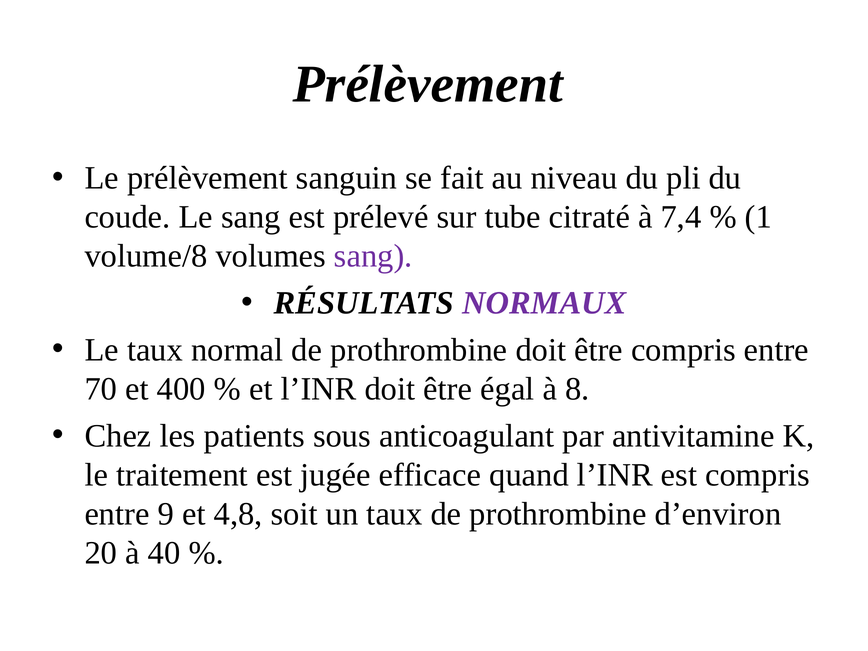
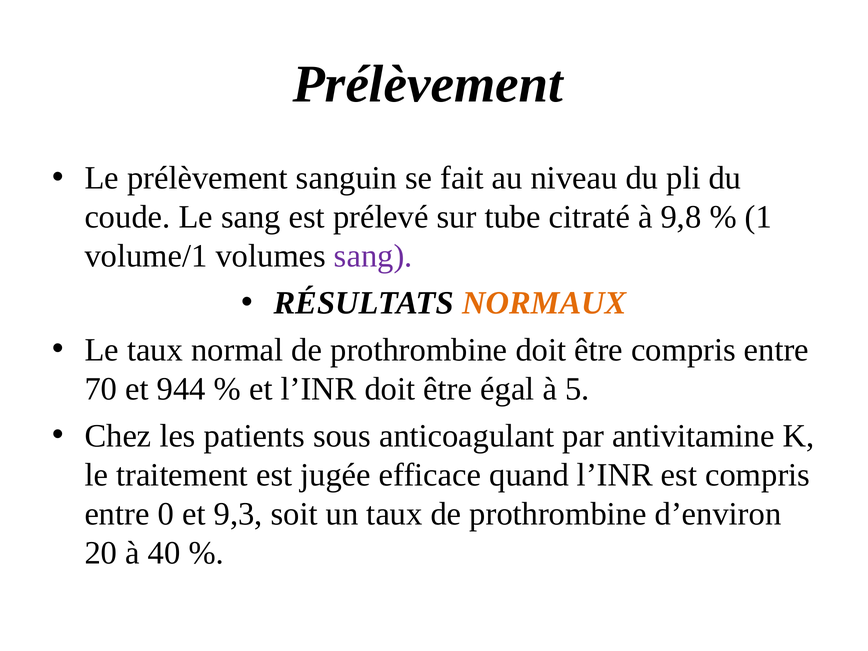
7,4: 7,4 -> 9,8
volume/8: volume/8 -> volume/1
NORMAUX colour: purple -> orange
400: 400 -> 944
8: 8 -> 5
9: 9 -> 0
4,8: 4,8 -> 9,3
